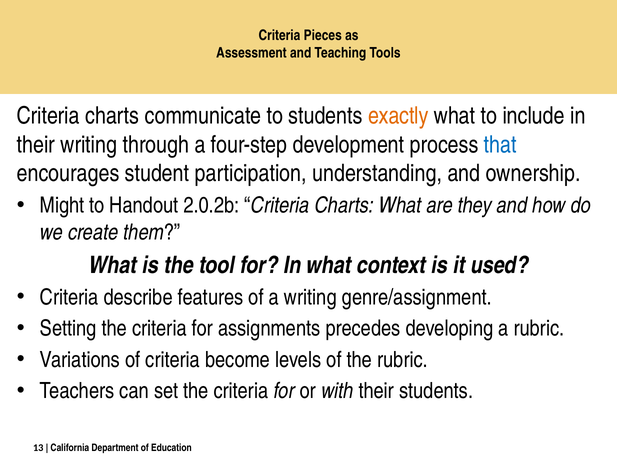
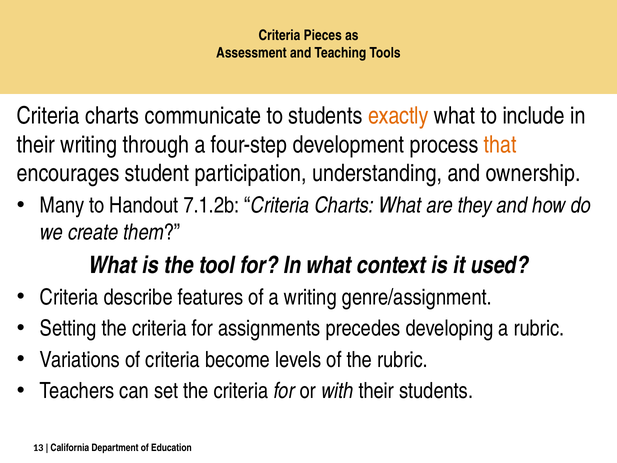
that colour: blue -> orange
Might: Might -> Many
2.0.2b: 2.0.2b -> 7.1.2b
